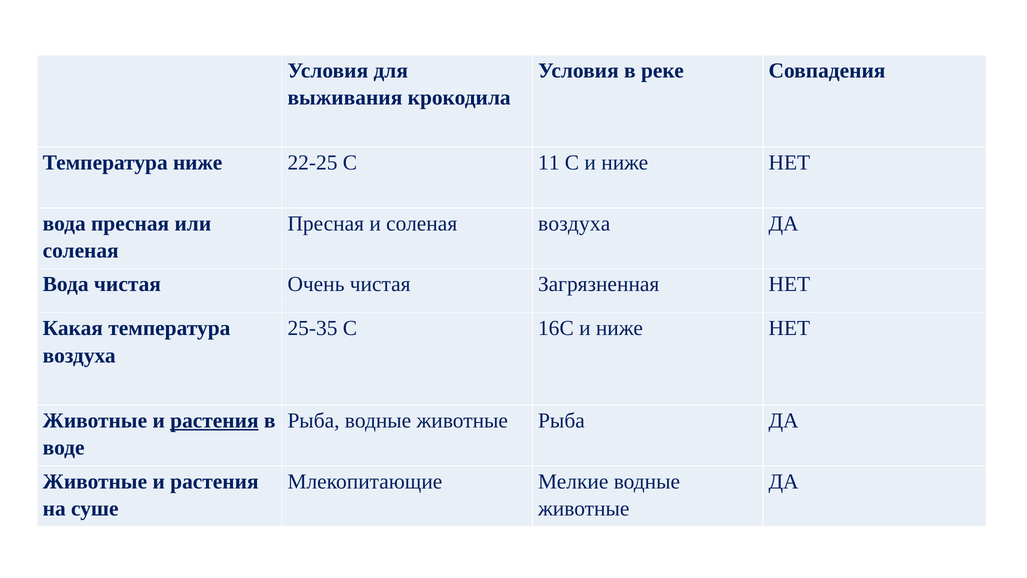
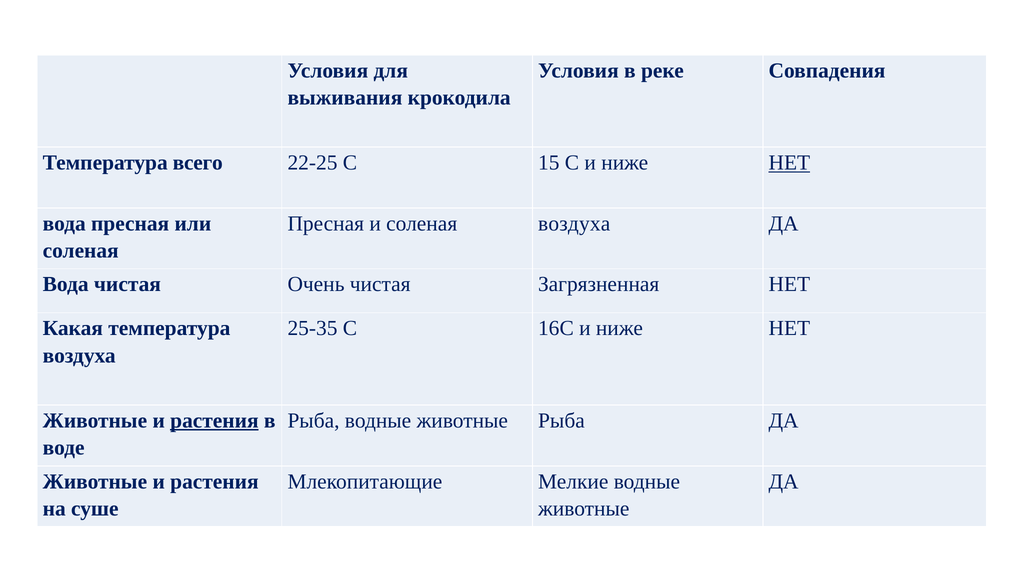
Температура ниже: ниже -> всего
11: 11 -> 15
НЕТ at (789, 163) underline: none -> present
